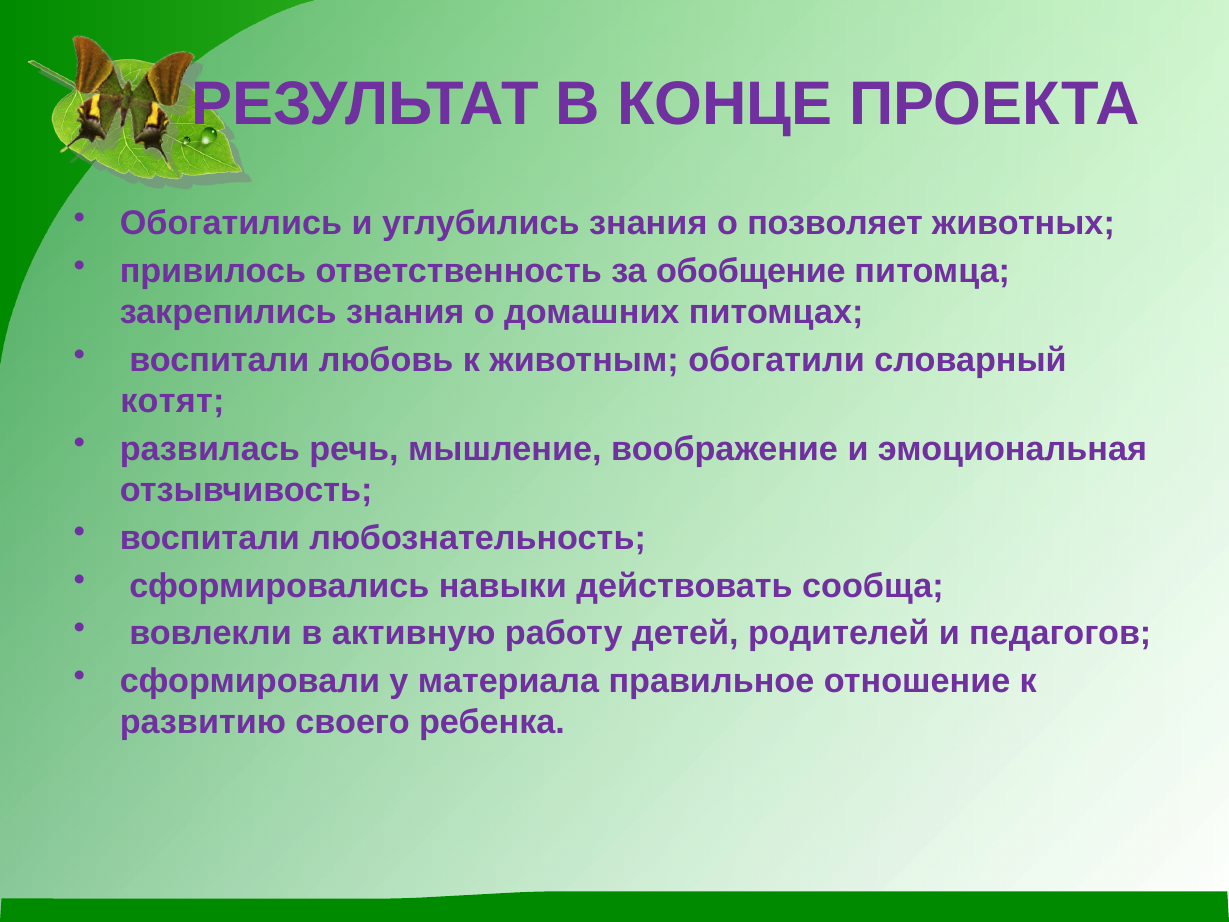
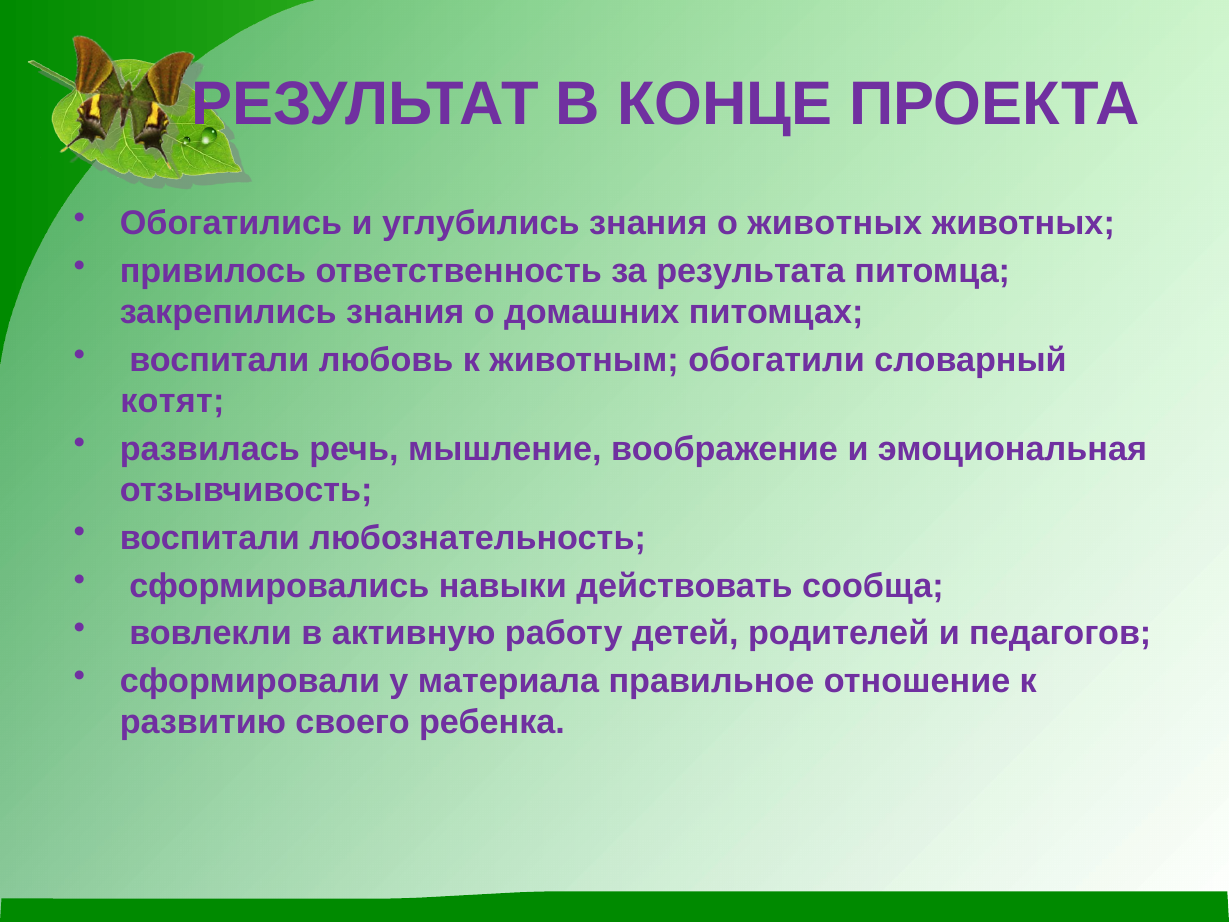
о позволяет: позволяет -> животных
обобщение: обобщение -> результата
